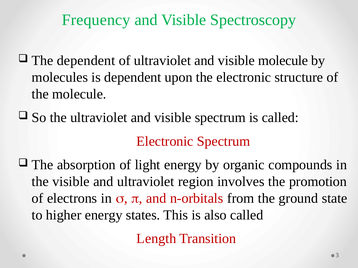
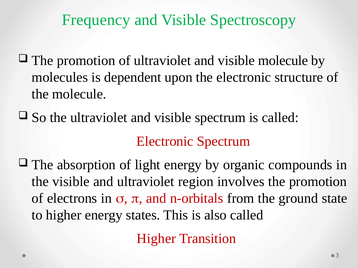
dependent at (86, 61): dependent -> promotion
Length at (156, 239): Length -> Higher
